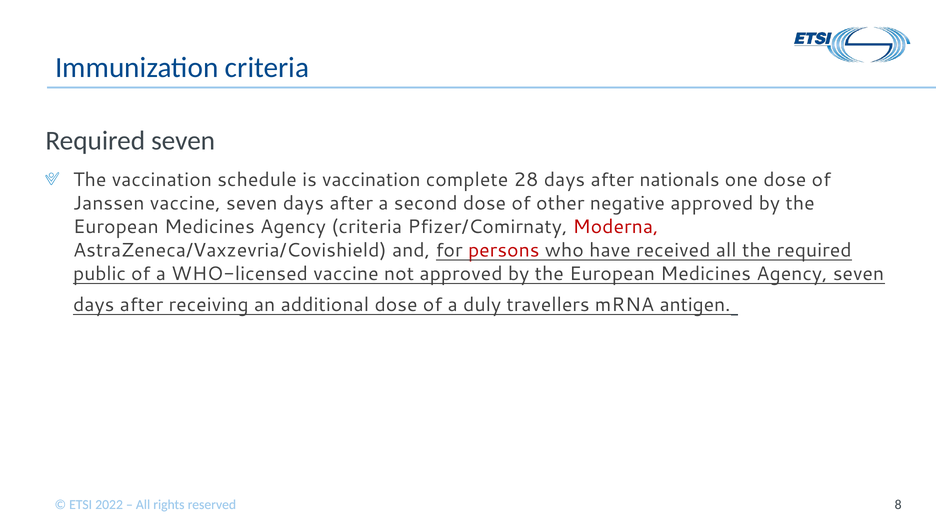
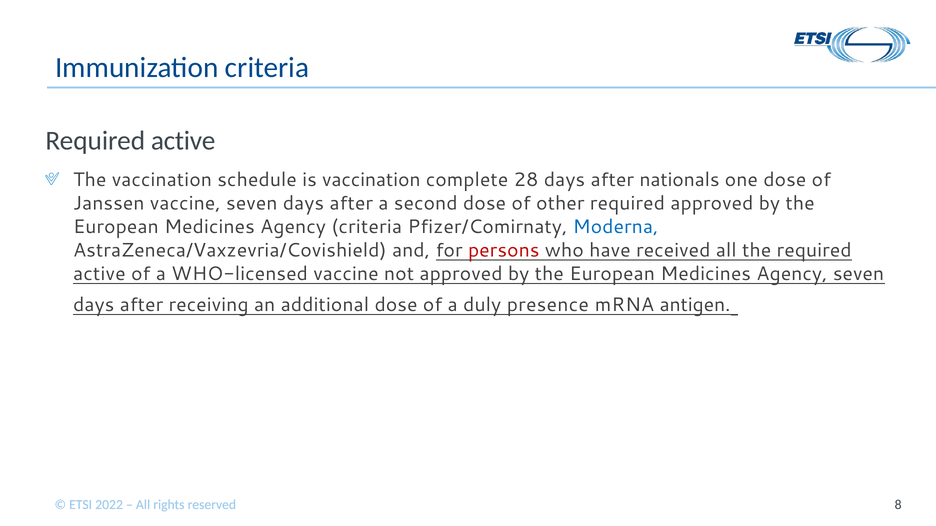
seven at (183, 141): seven -> active
other negative: negative -> required
Moderna colour: red -> blue
public at (99, 274): public -> active
travellers: travellers -> presence
